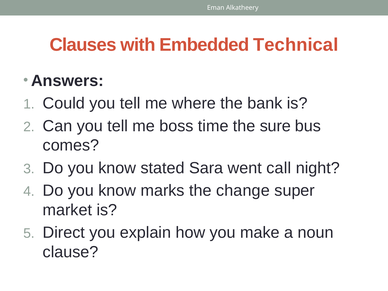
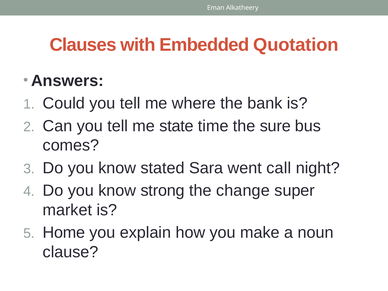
Technical: Technical -> Quotation
boss: boss -> state
marks: marks -> strong
Direct: Direct -> Home
